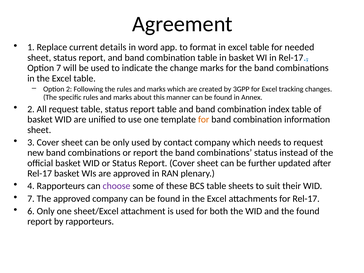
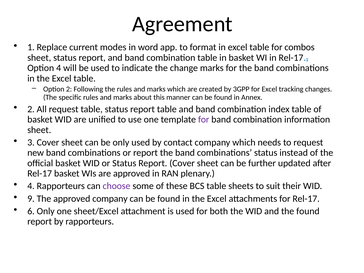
details: details -> modes
needed: needed -> combos
Option 7: 7 -> 4
for at (204, 119) colour: orange -> purple
7 at (31, 199): 7 -> 9
